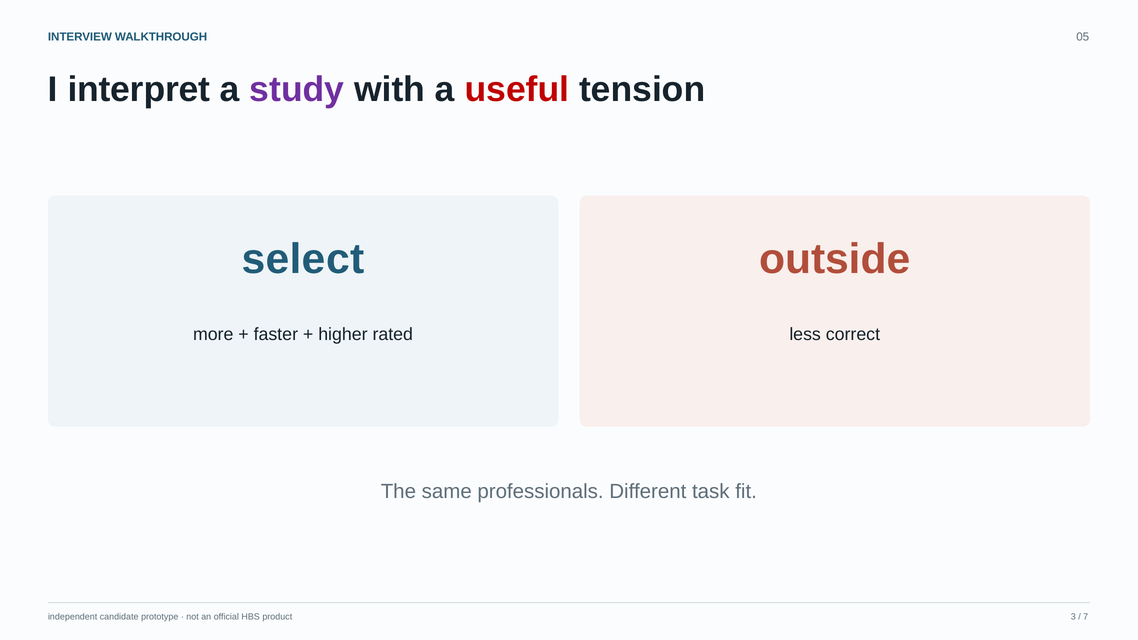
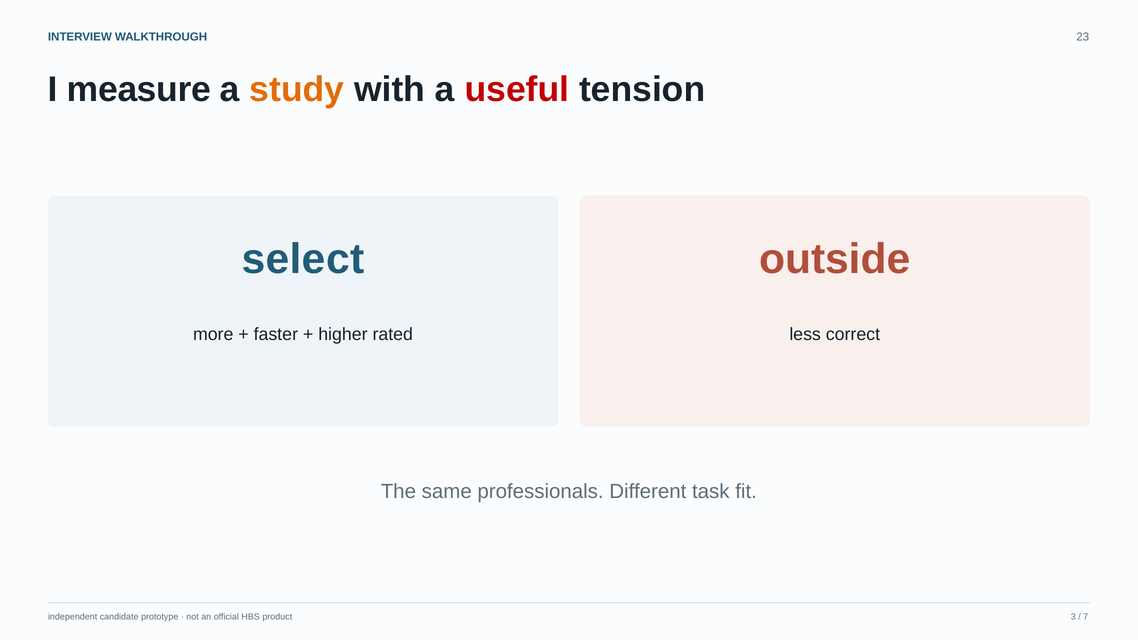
05: 05 -> 23
interpret: interpret -> measure
study colour: purple -> orange
